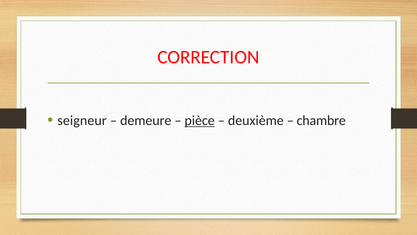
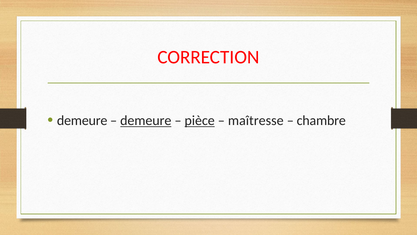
seigneur at (82, 120): seigneur -> demeure
demeure at (146, 120) underline: none -> present
deuxième: deuxième -> maîtresse
